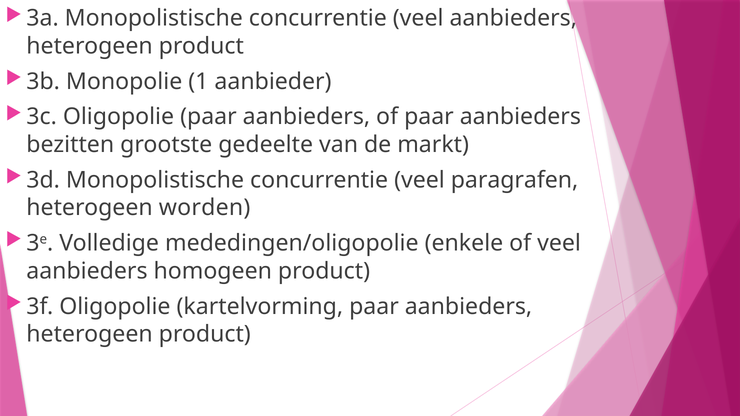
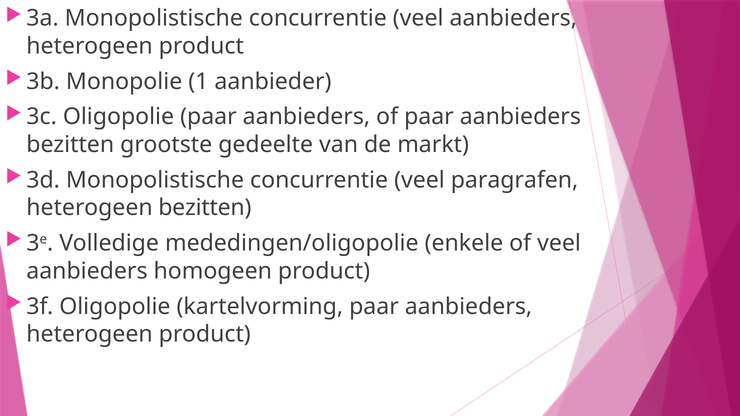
heterogeen worden: worden -> bezitten
